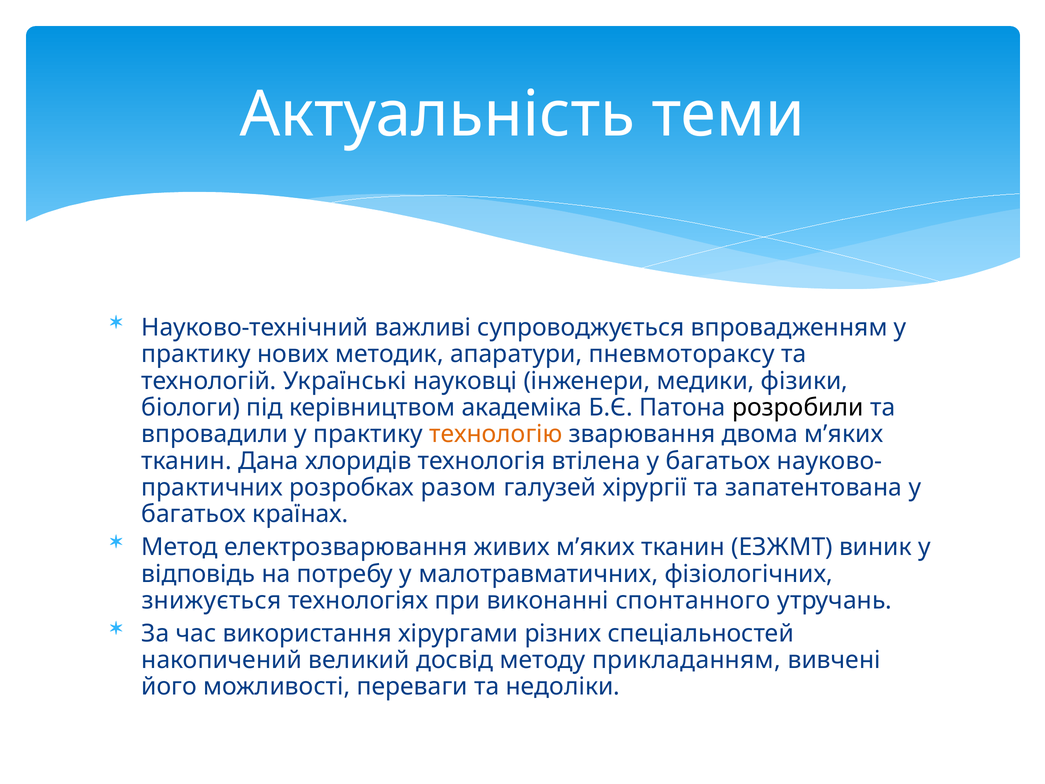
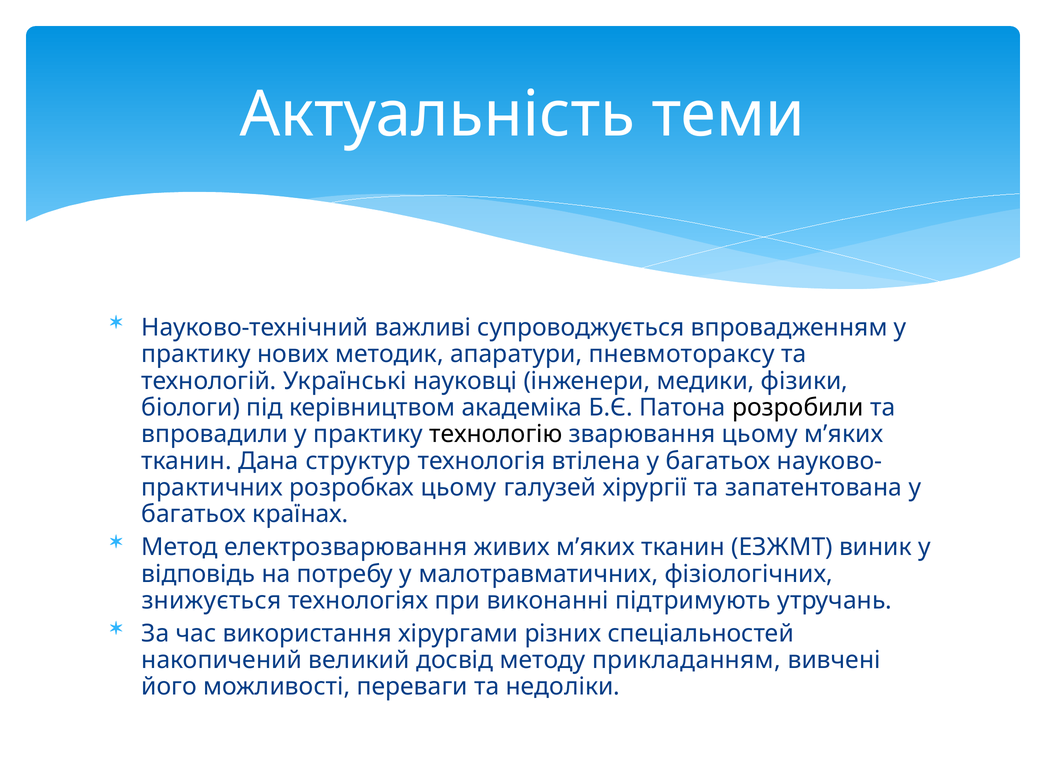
технологію colour: orange -> black
зварювання двома: двома -> цьому
хлоридів: хлоридів -> структур
розробках разом: разом -> цьому
спонтанного: спонтанного -> підтримують
